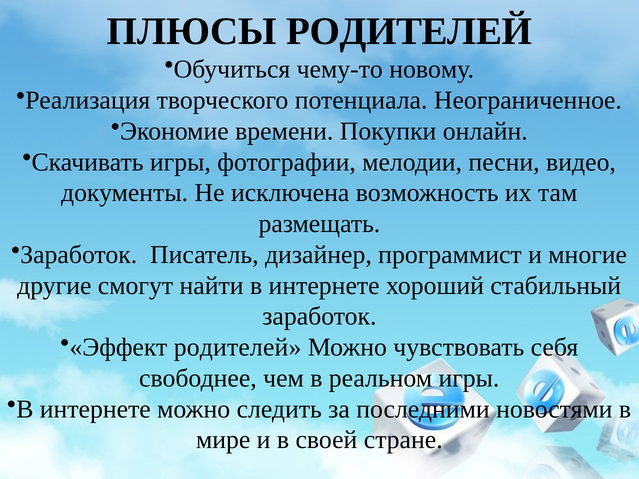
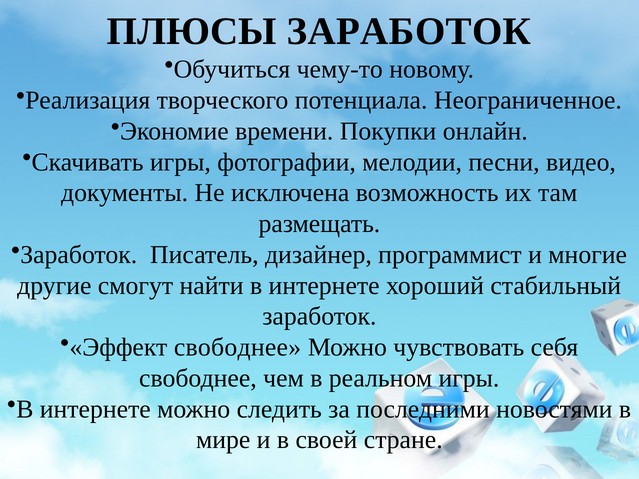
ПЛЮСЫ РОДИТЕЛЕЙ: РОДИТЕЛЕЙ -> ЗАРАБОТОК
родителей at (238, 347): родителей -> свободнее
